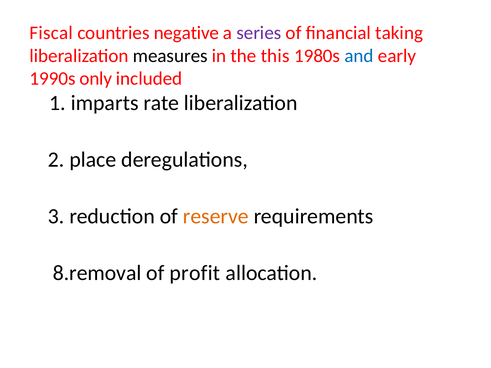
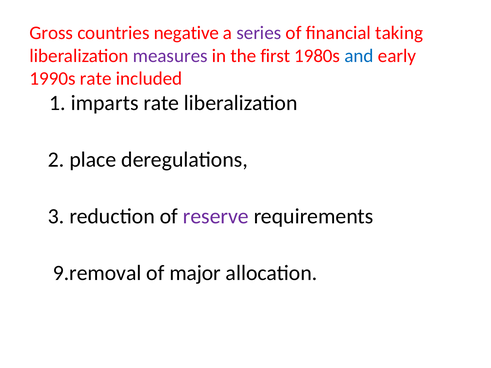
Fiscal: Fiscal -> Gross
measures colour: black -> purple
this: this -> first
1990s only: only -> rate
reserve colour: orange -> purple
8.removal: 8.removal -> 9.removal
profit: profit -> major
